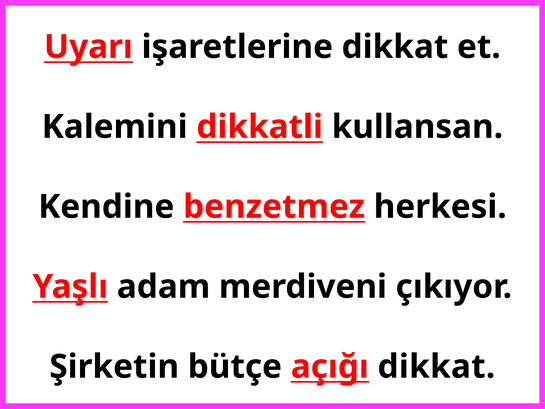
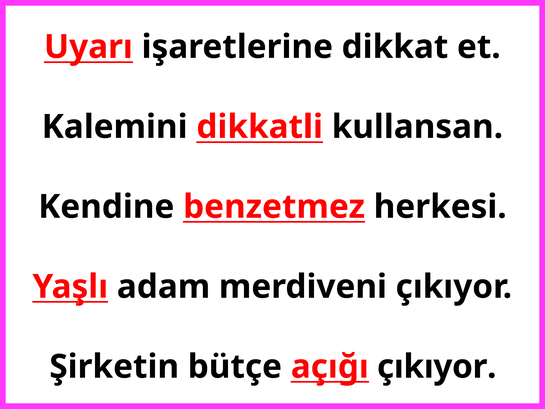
açığı dikkat: dikkat -> çıkıyor
